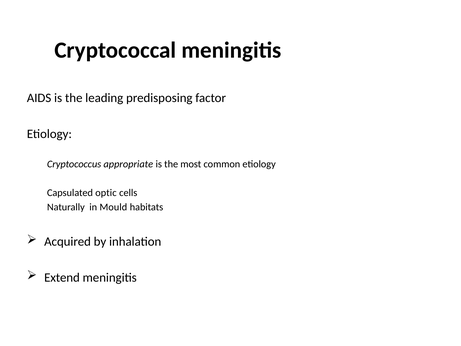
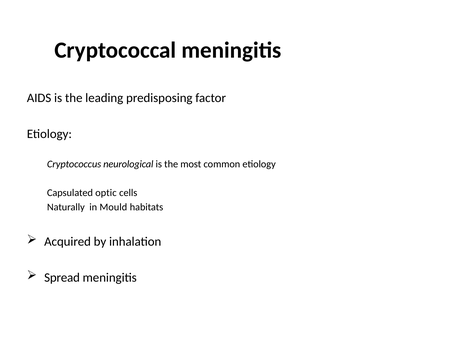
appropriate: appropriate -> neurological
Extend: Extend -> Spread
